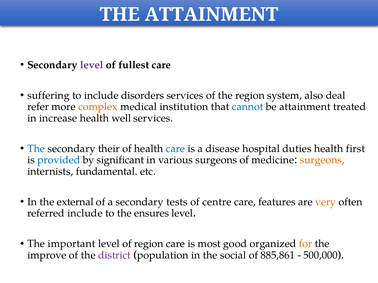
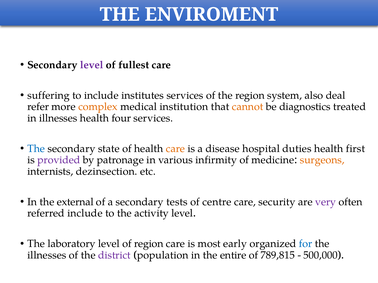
THE ATTAINMENT: ATTAINMENT -> ENVIROMENT
disorders: disorders -> institutes
cannot colour: blue -> orange
be attainment: attainment -> diagnostics
in increase: increase -> illnesses
well: well -> four
their: their -> state
care at (175, 149) colour: blue -> orange
provided colour: blue -> purple
significant: significant -> patronage
various surgeons: surgeons -> infirmity
fundamental: fundamental -> dezinsection
features: features -> security
very colour: orange -> purple
ensures: ensures -> activity
important: important -> laboratory
good: good -> early
for colour: orange -> blue
improve at (47, 256): improve -> illnesses
social: social -> entire
885,861: 885,861 -> 789,815
